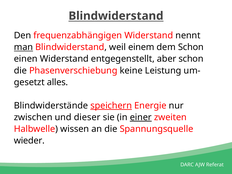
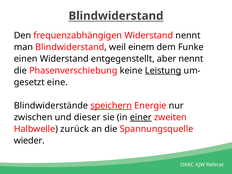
man underline: present -> none
dem Schon: Schon -> Funke
aber schon: schon -> nennt
Leistung underline: none -> present
alles: alles -> eine
wissen: wissen -> zurück
